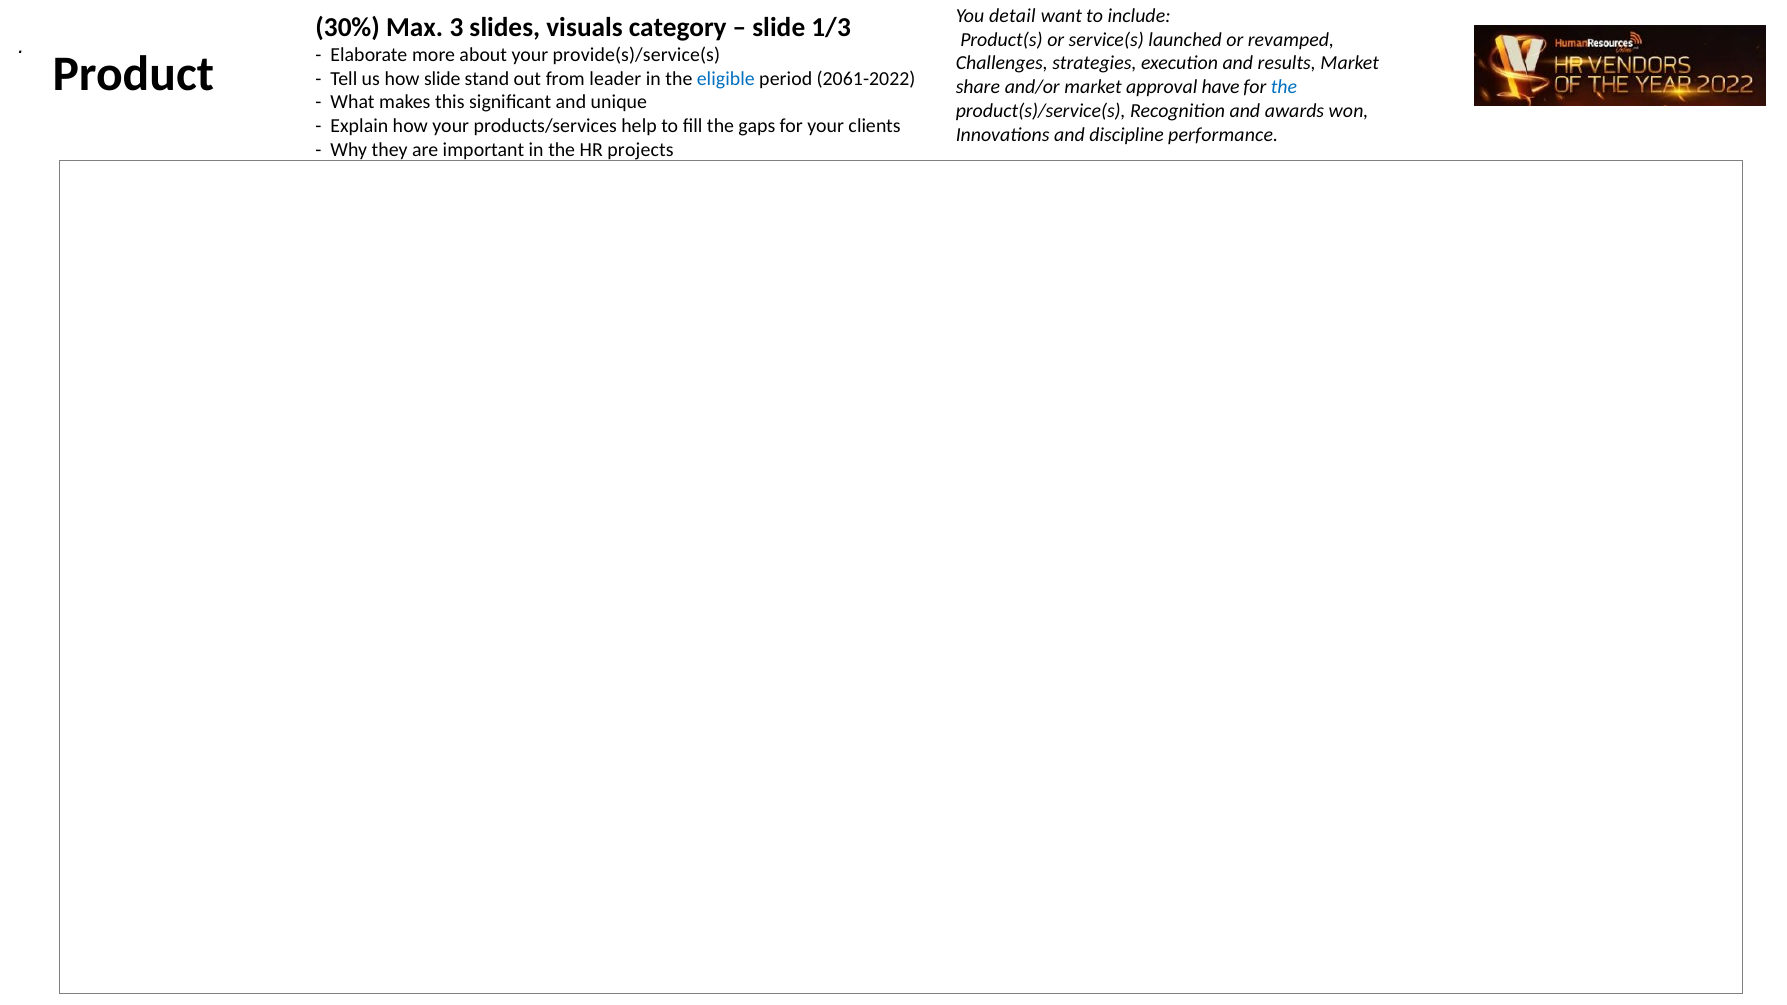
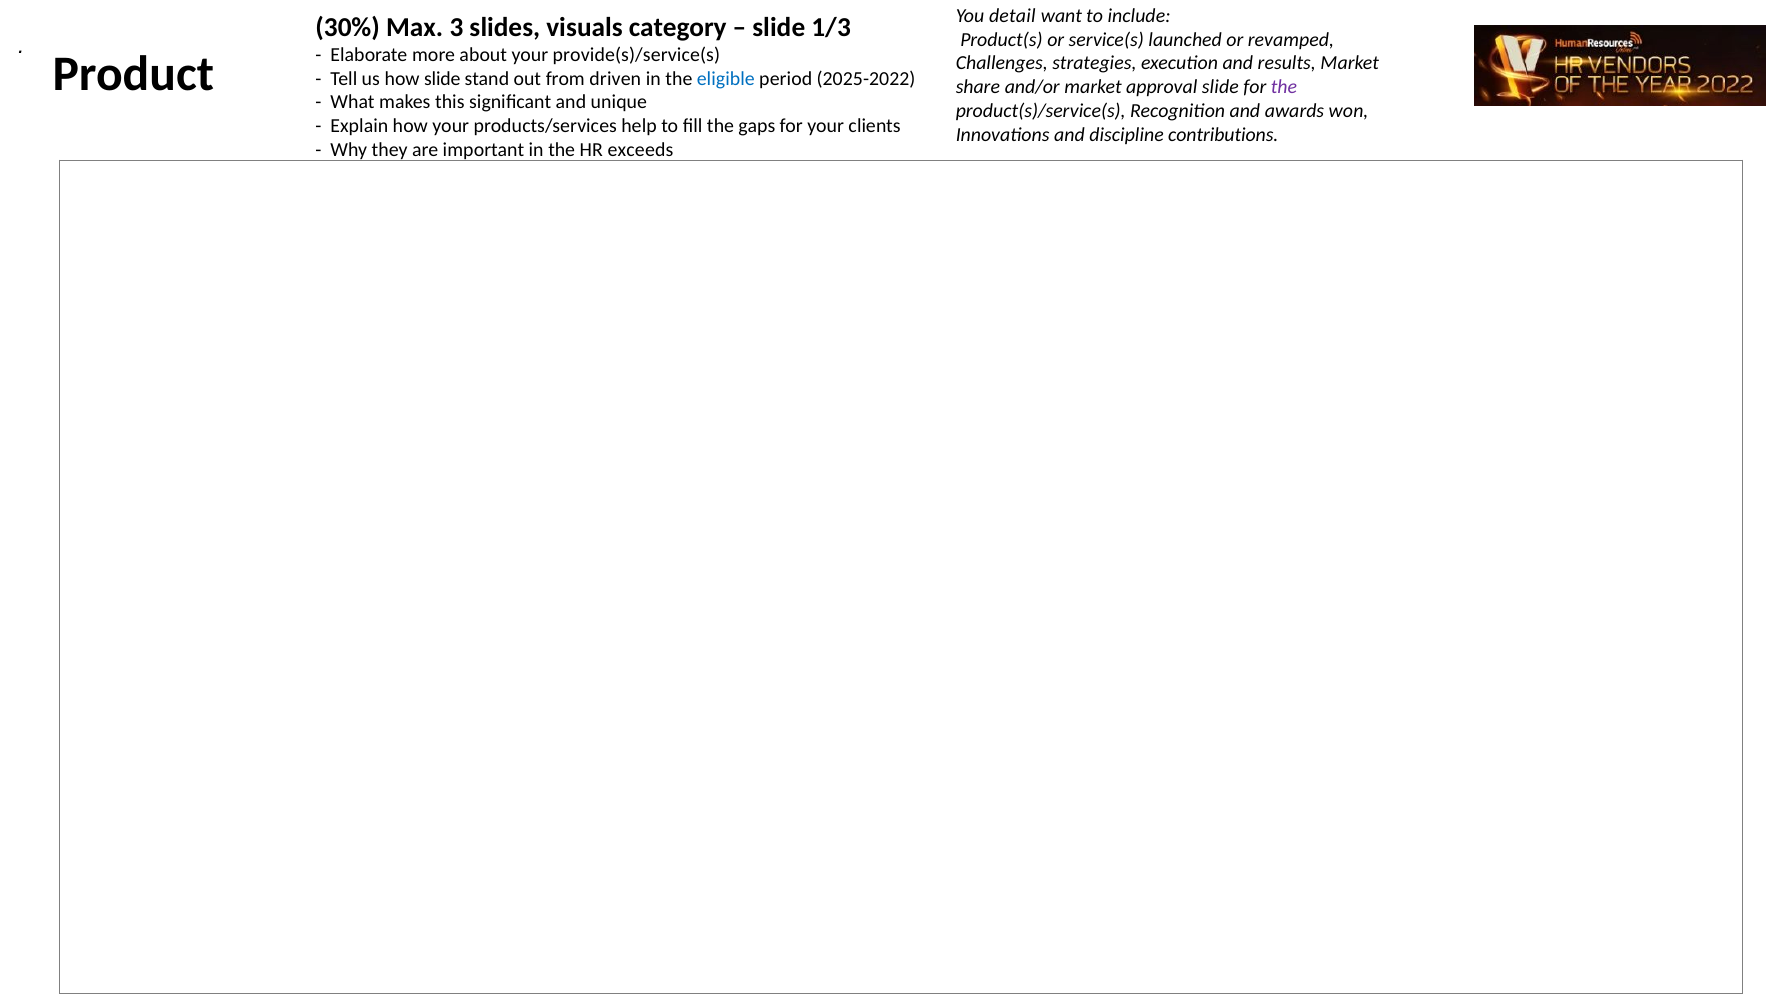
leader: leader -> driven
2061-2022: 2061-2022 -> 2025-2022
approval have: have -> slide
the at (1284, 87) colour: blue -> purple
performance: performance -> contributions
projects: projects -> exceeds
